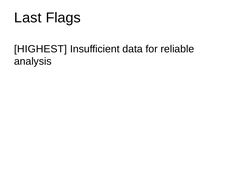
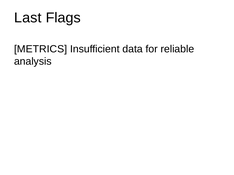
HIGHEST: HIGHEST -> METRICS
